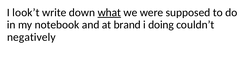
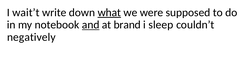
look’t: look’t -> wait’t
and underline: none -> present
doing: doing -> sleep
